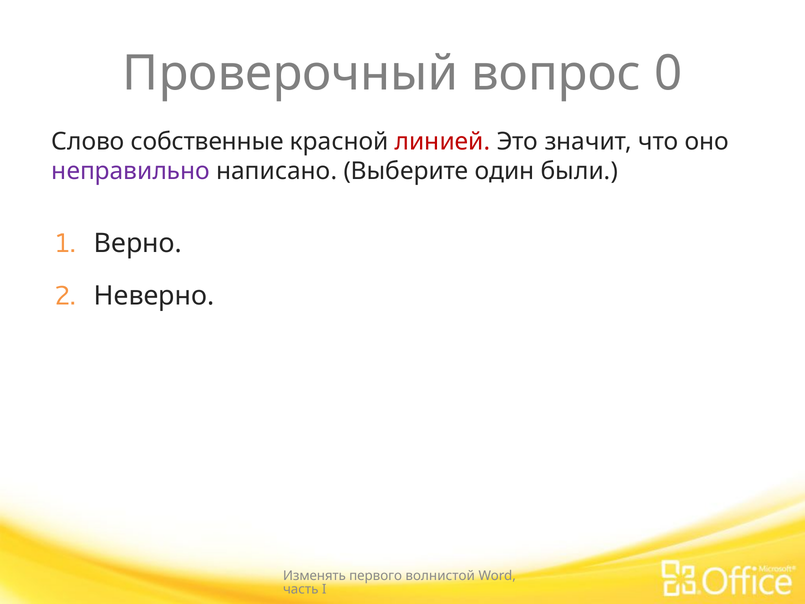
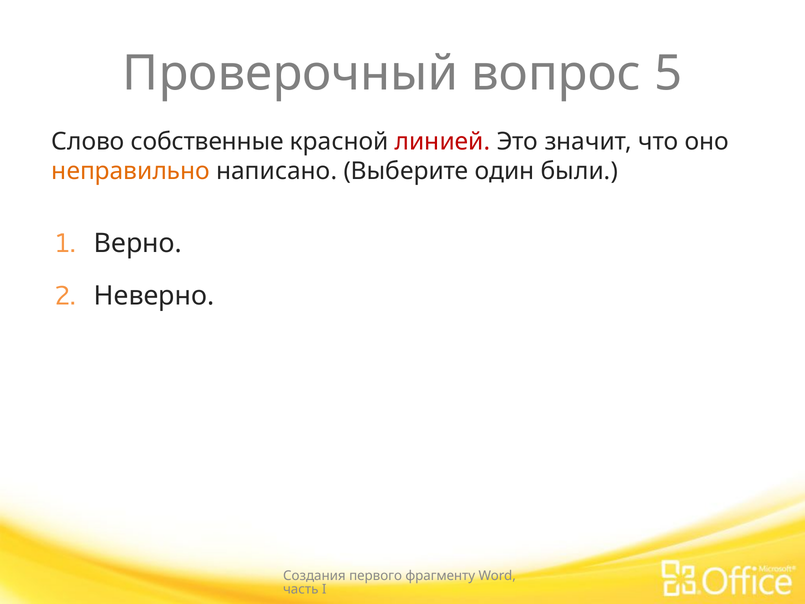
0: 0 -> 5
неправильно colour: purple -> orange
Изменять: Изменять -> Создания
волнистой: волнистой -> фрагменту
